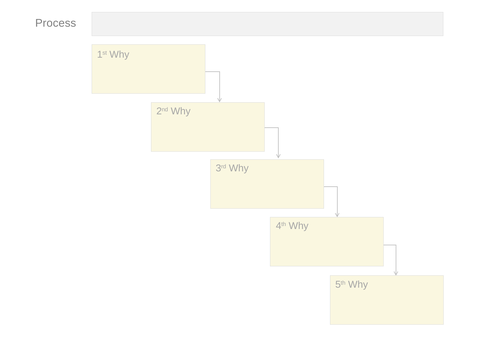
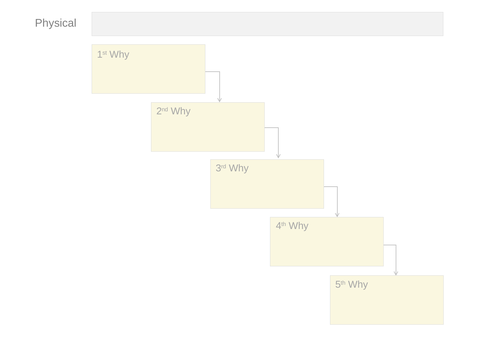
Process: Process -> Physical
